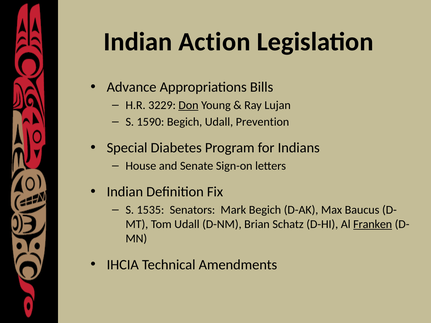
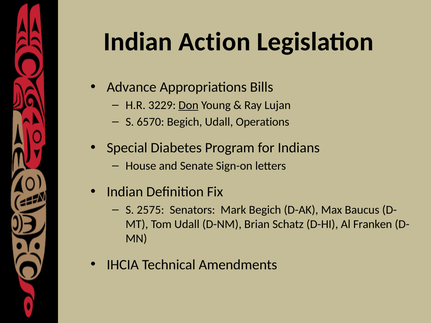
1590: 1590 -> 6570
Prevention: Prevention -> Operations
1535: 1535 -> 2575
Franken underline: present -> none
